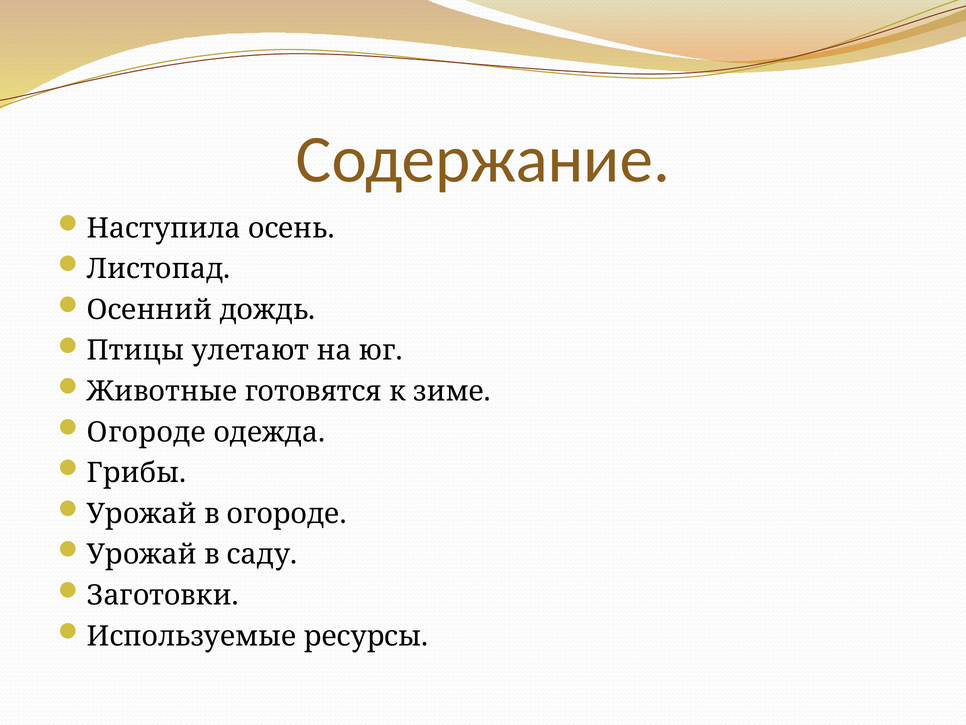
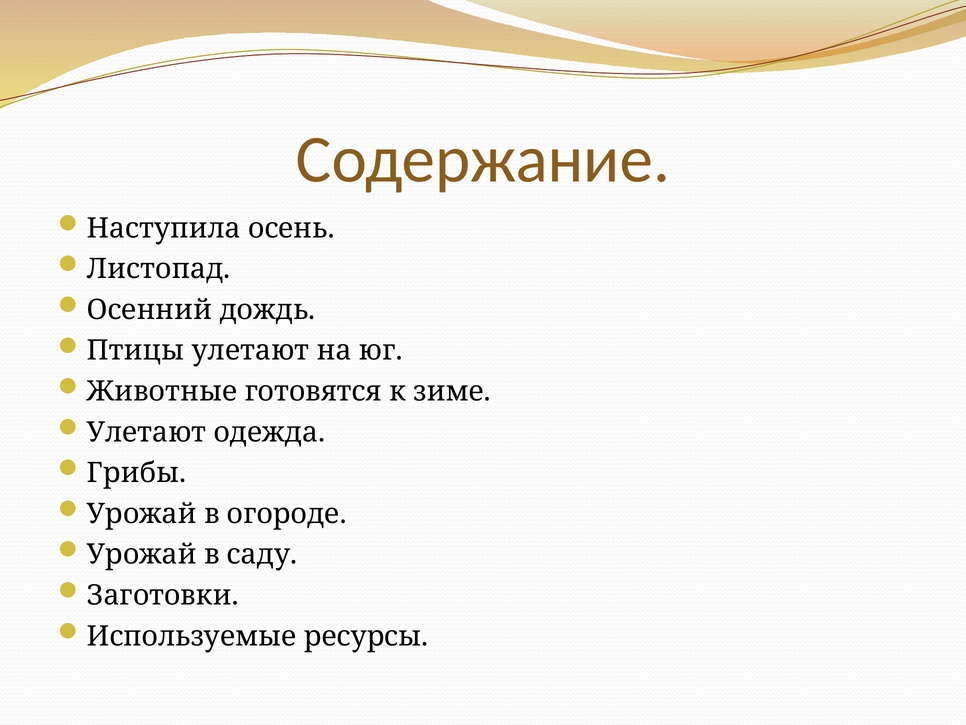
Огороде at (146, 432): Огороде -> Улетают
